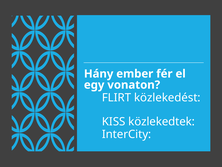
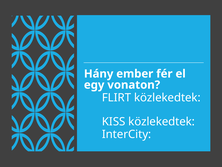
FLIRT közlekedést: közlekedést -> közlekedtek
